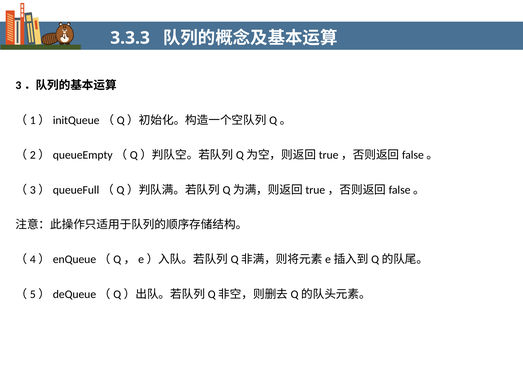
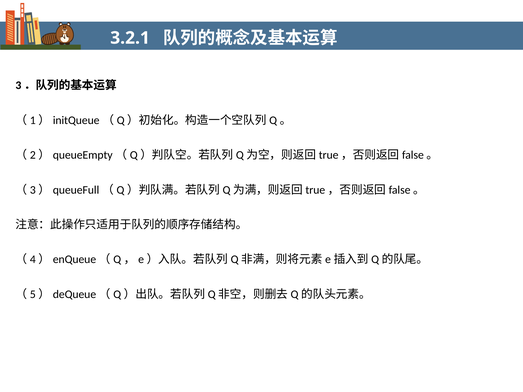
3.3.3: 3.3.3 -> 3.2.1
